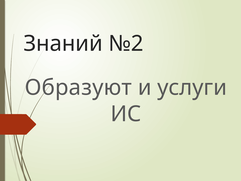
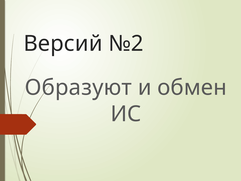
Знаний: Знаний -> Версий
услуги: услуги -> обмен
